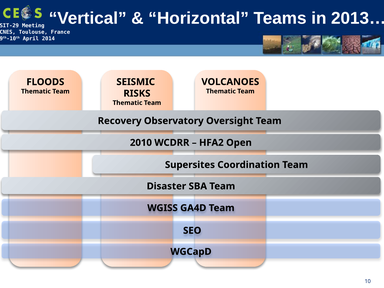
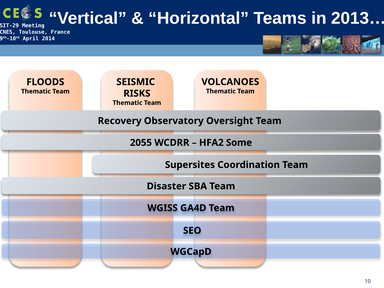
2010: 2010 -> 2055
Open: Open -> Some
